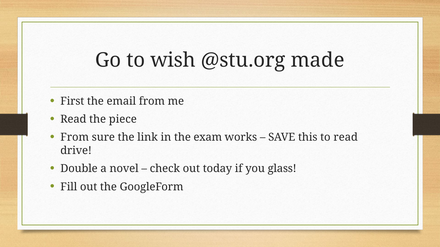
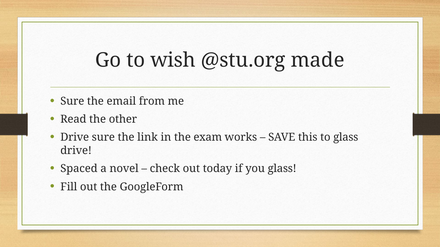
First at (72, 101): First -> Sure
piece: piece -> other
From at (75, 138): From -> Drive
to read: read -> glass
Double: Double -> Spaced
